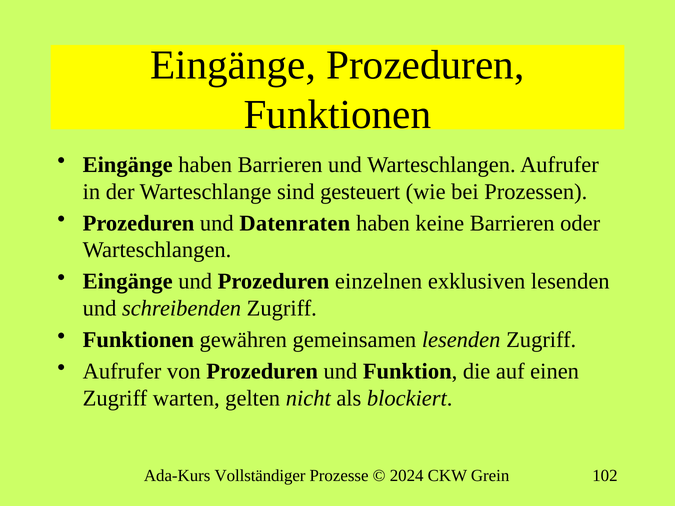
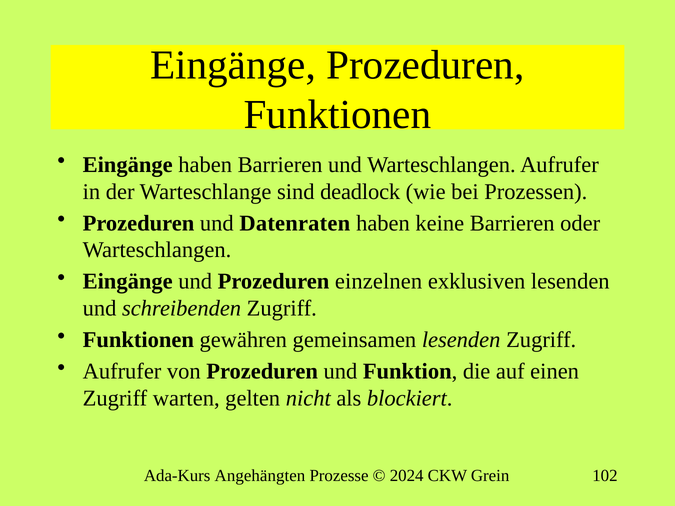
gesteuert: gesteuert -> deadlock
Vollständiger: Vollständiger -> Angehängten
